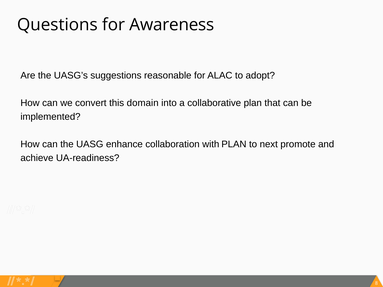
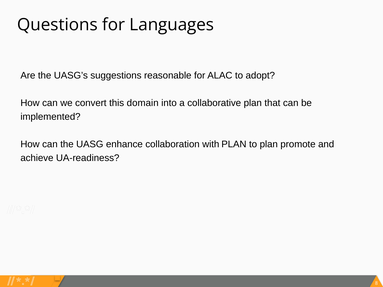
Awareness: Awareness -> Languages
to next: next -> plan
